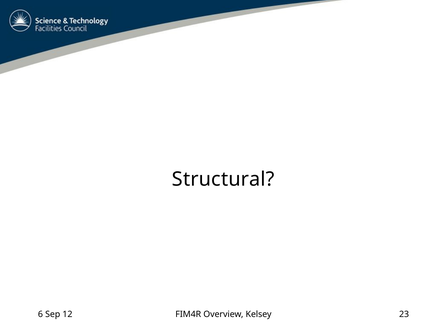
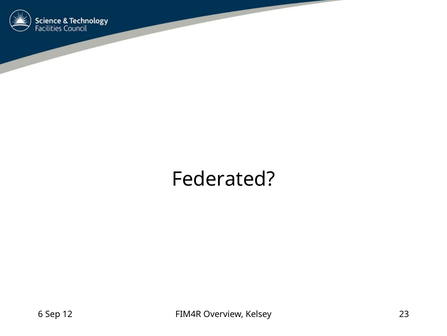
Structural: Structural -> Federated
